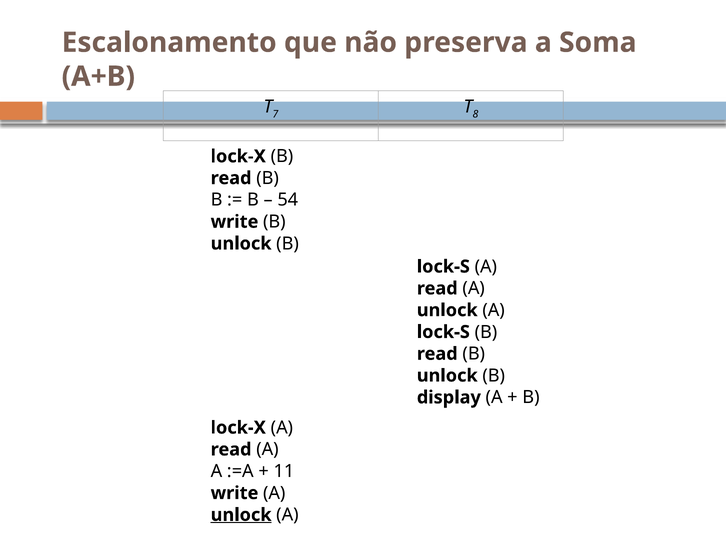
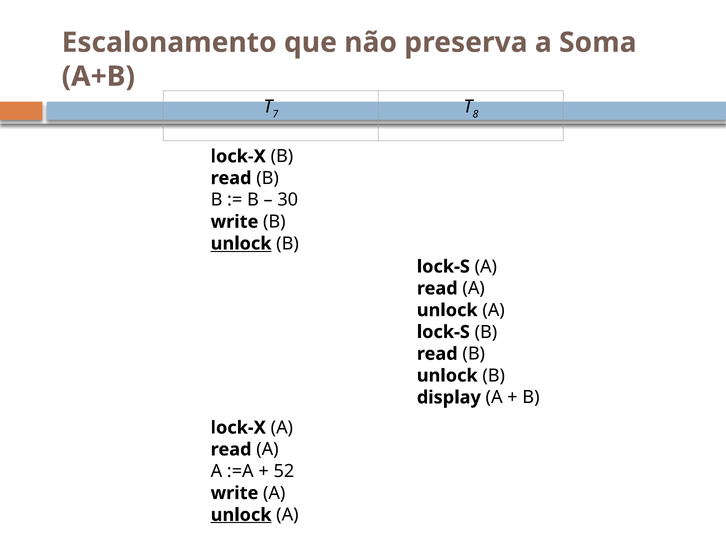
54: 54 -> 30
unlock at (241, 243) underline: none -> present
11: 11 -> 52
